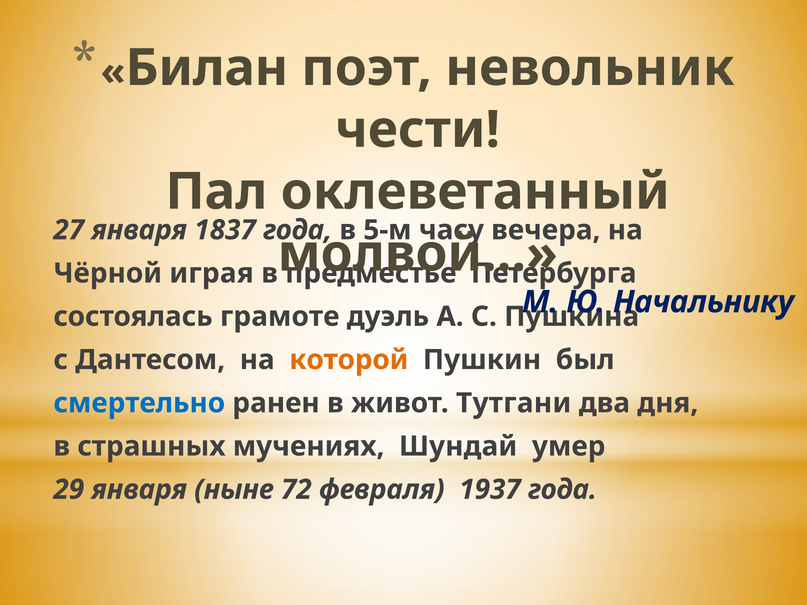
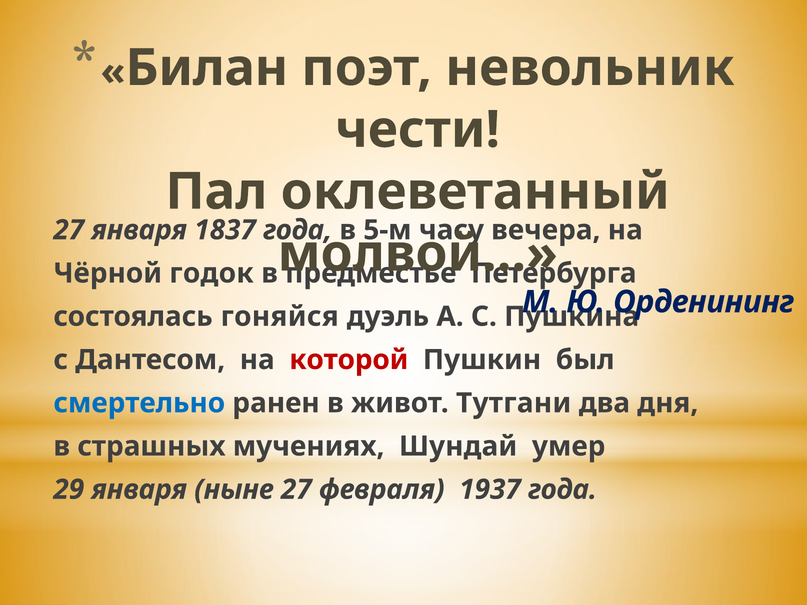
играя: играя -> годок
Начальнику: Начальнику -> Орденининг
грамоте: грамоте -> гоняйся
которой colour: orange -> red
ныне 72: 72 -> 27
